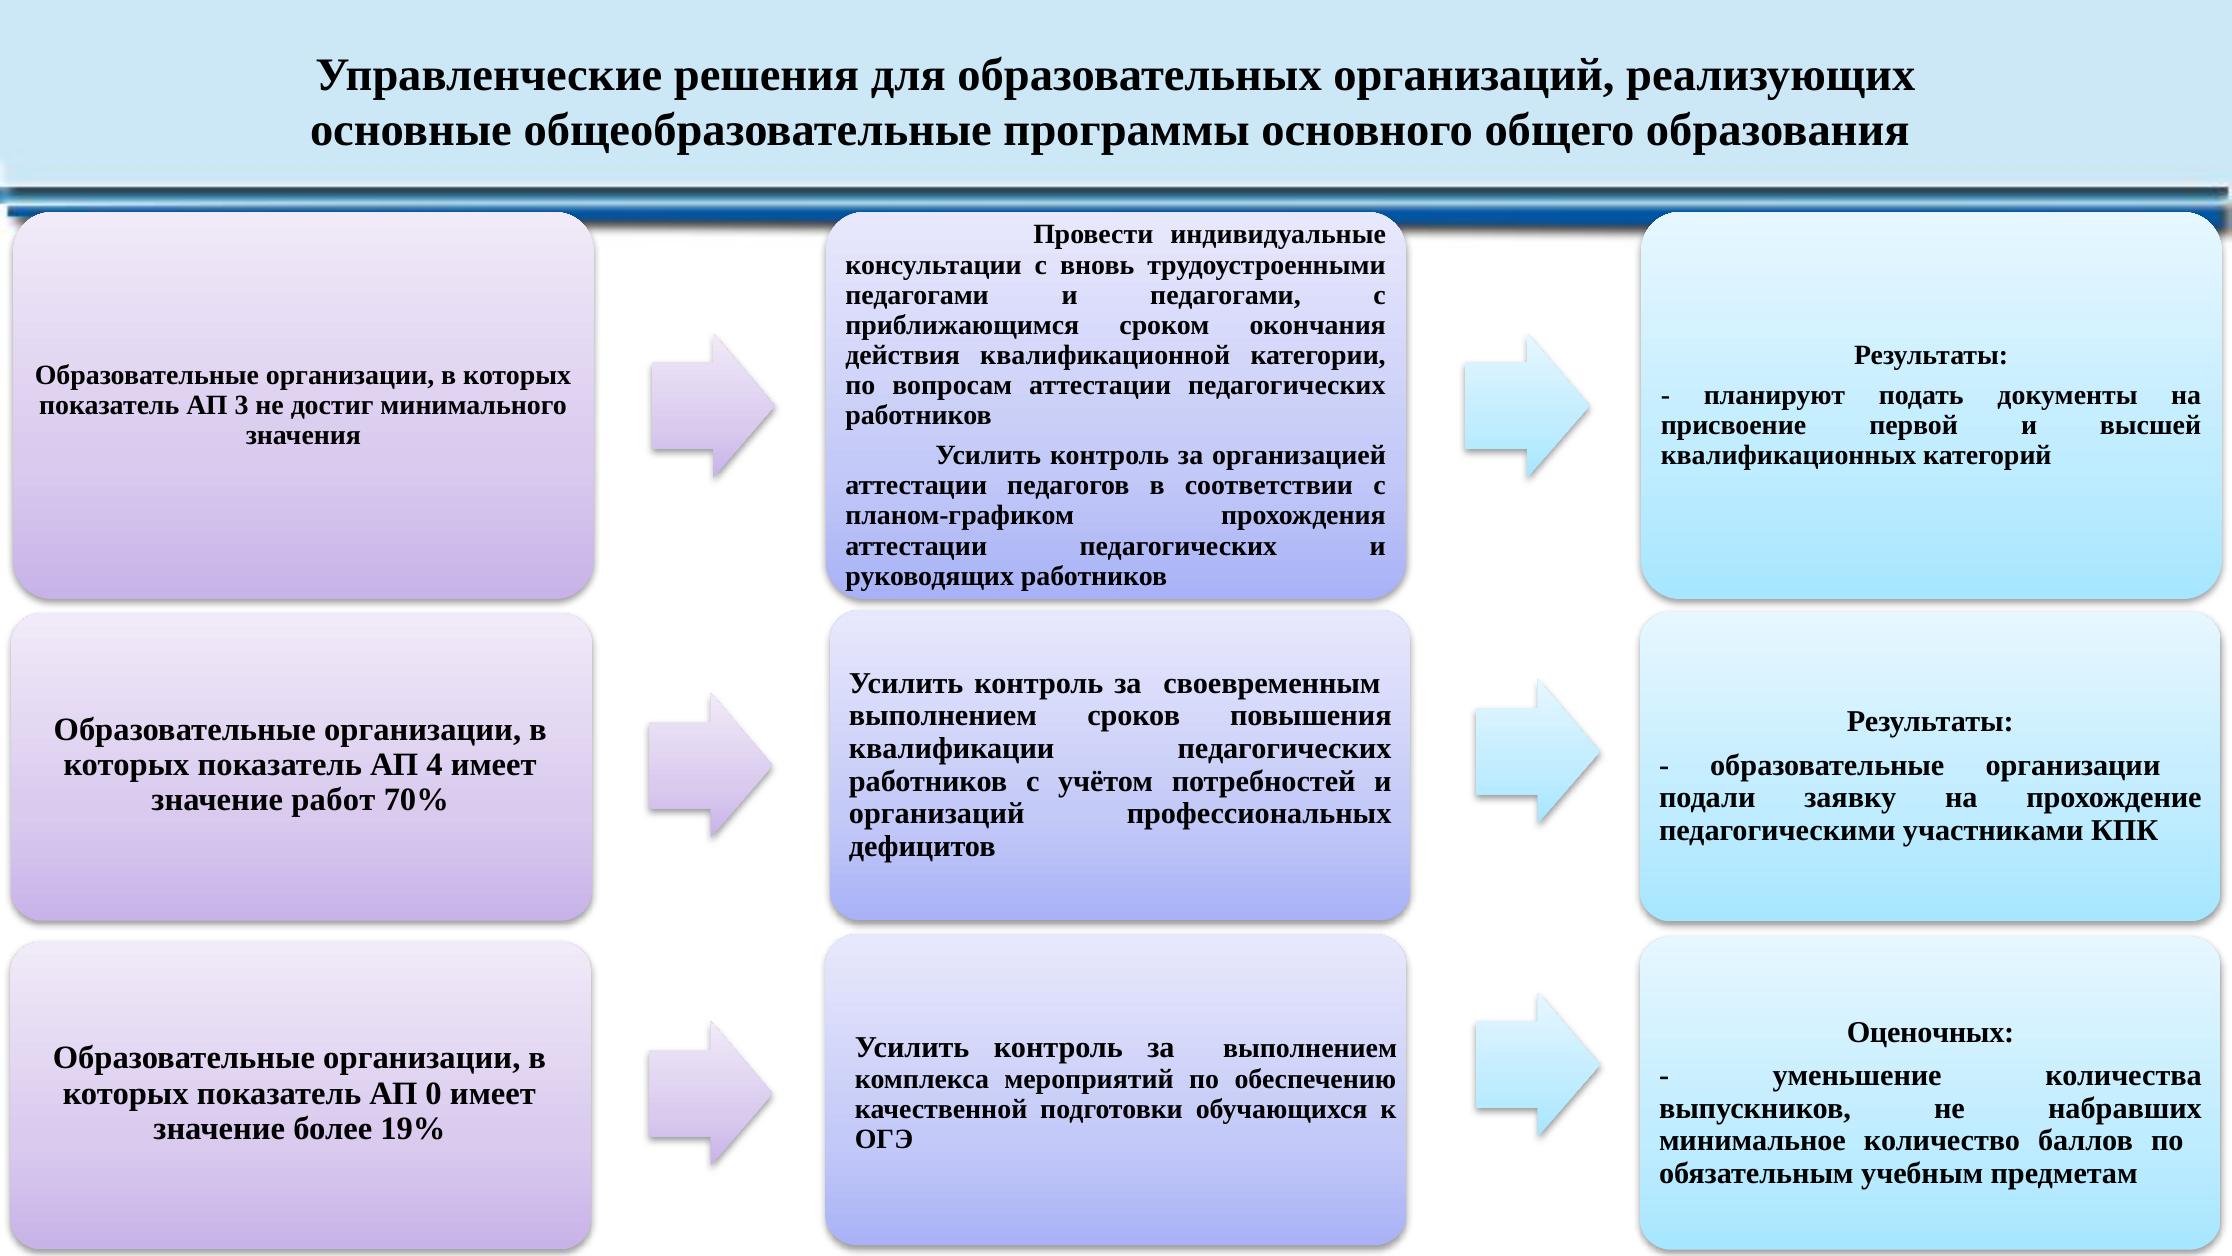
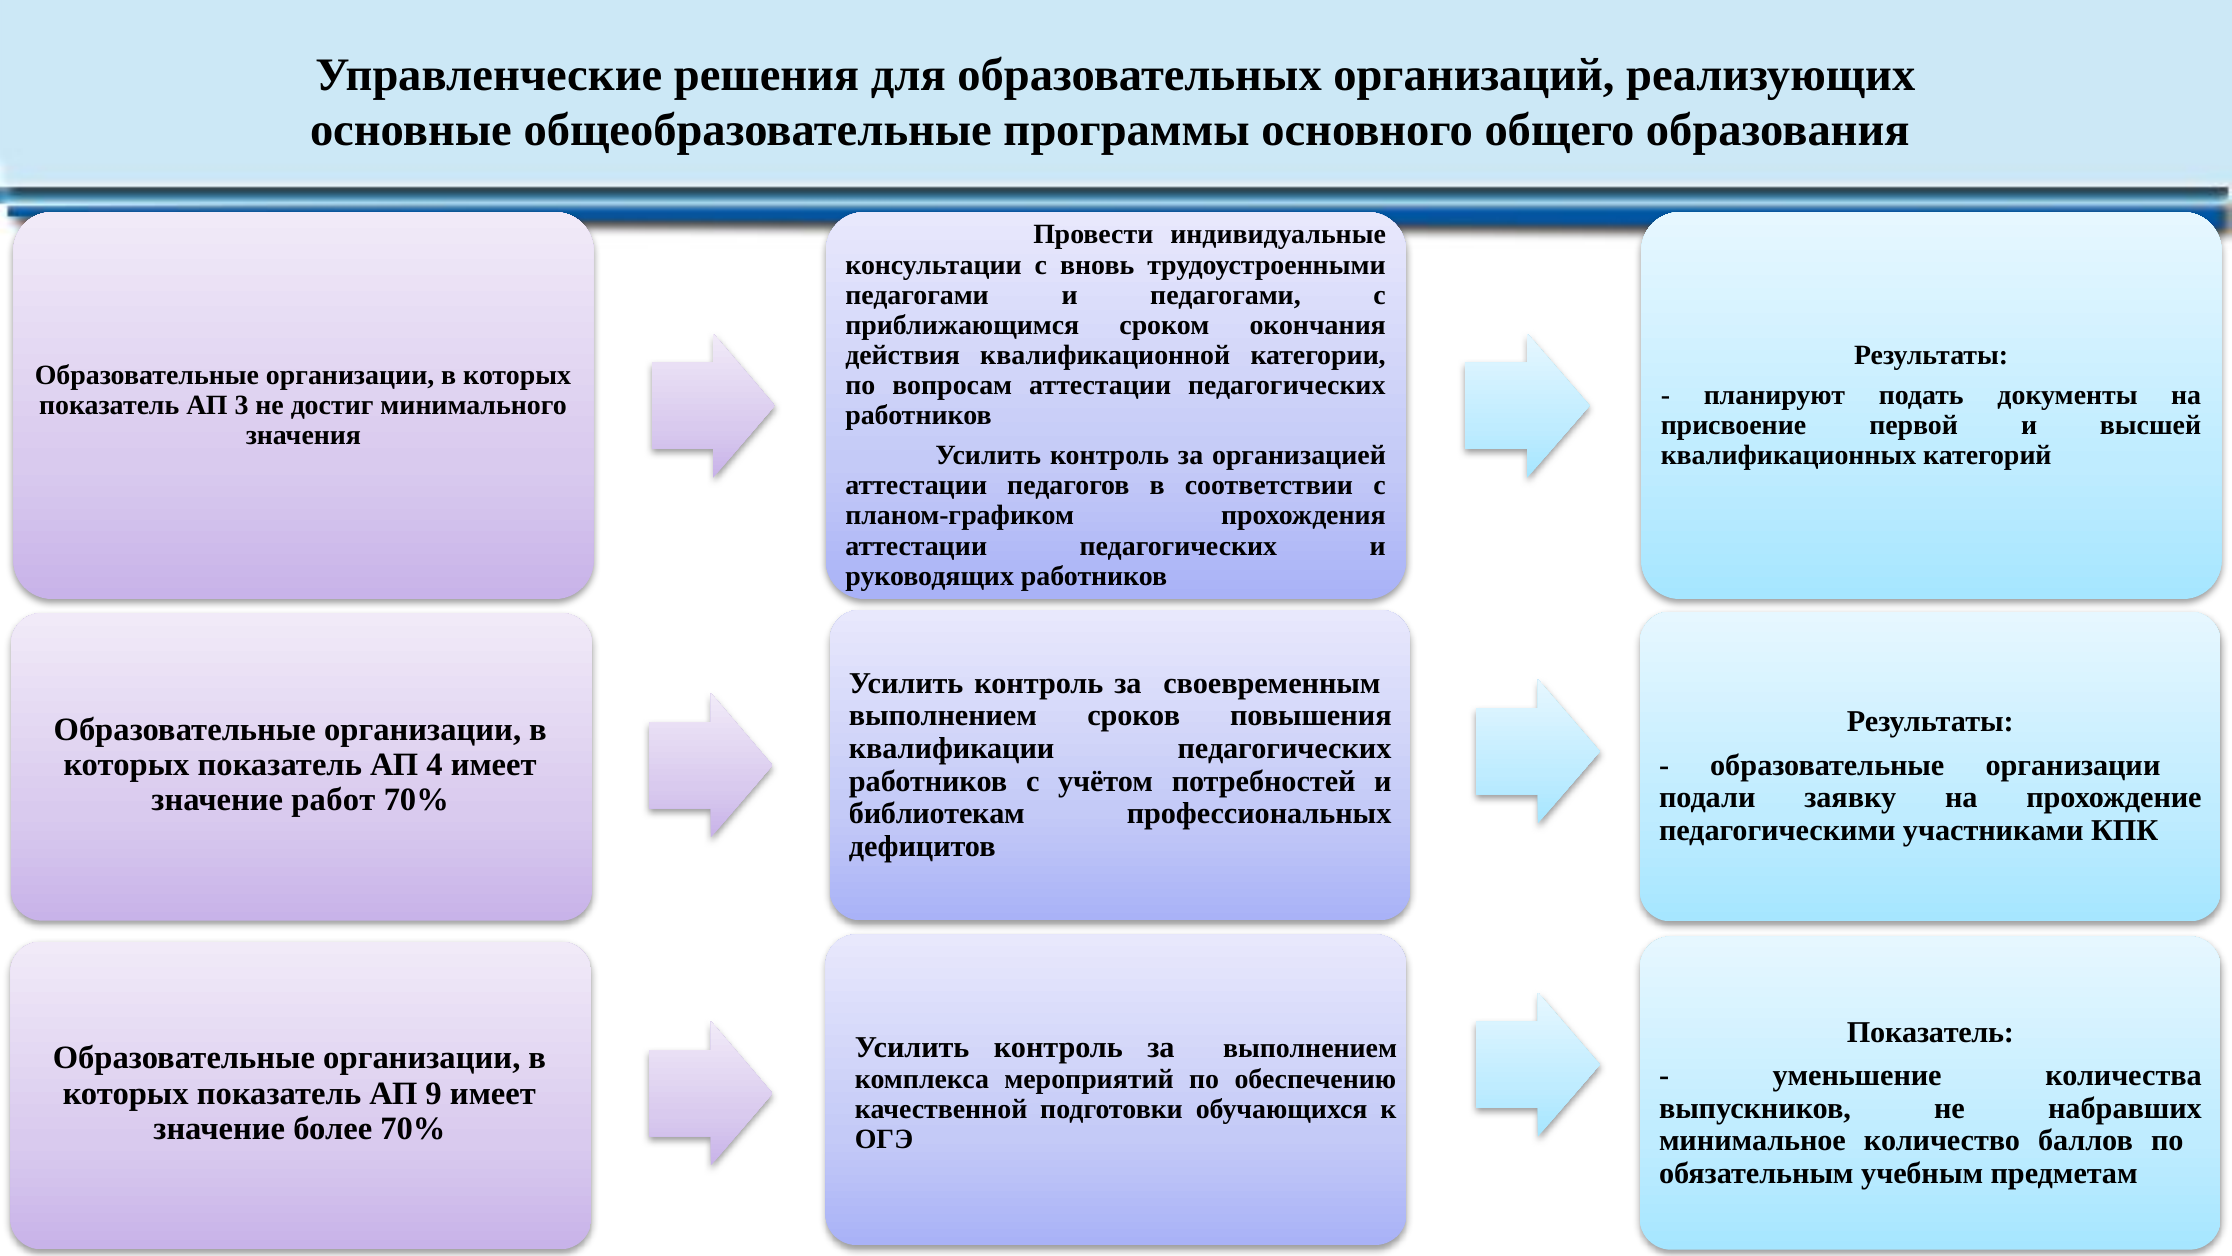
организаций at (937, 814): организаций -> библиотекам
Оценочных at (1930, 1032): Оценочных -> Показатель
0: 0 -> 9
более 19%: 19% -> 70%
